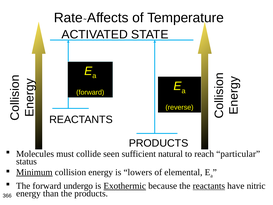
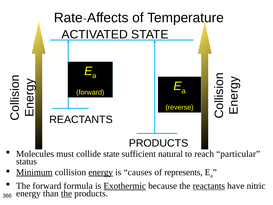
collide seen: seen -> state
energy at (101, 172) underline: none -> present
lowers: lowers -> causes
elemental: elemental -> represents
undergo: undergo -> formula
the at (66, 193) underline: none -> present
